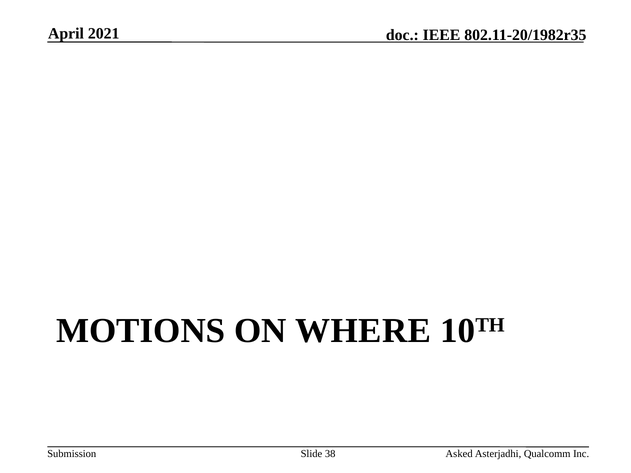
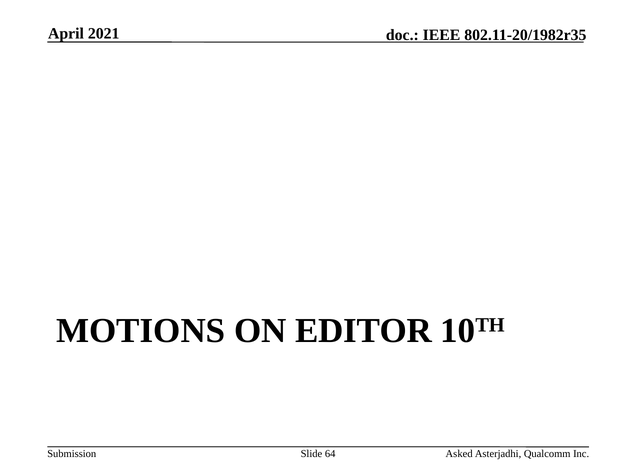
WHERE: WHERE -> EDITOR
38: 38 -> 64
